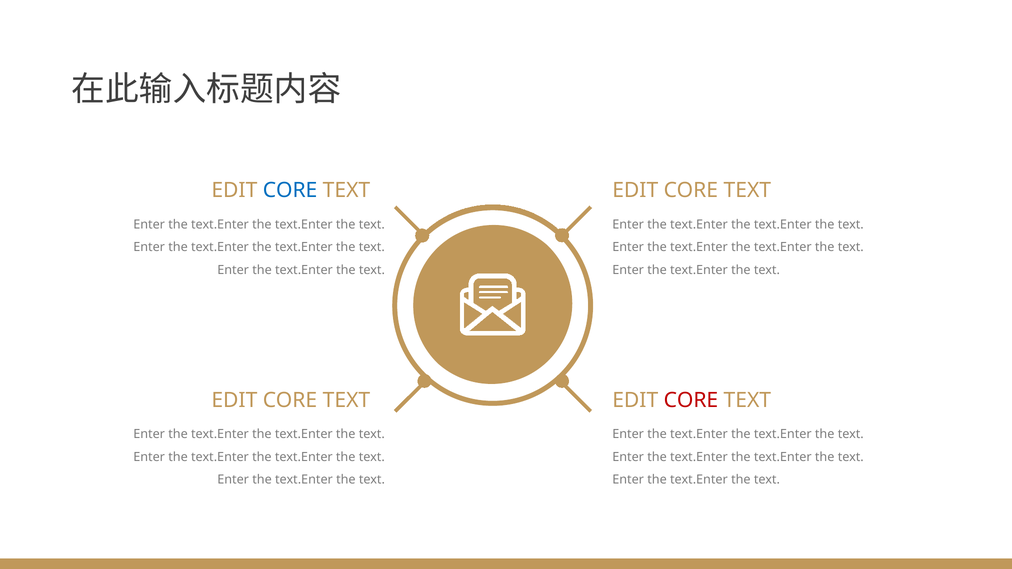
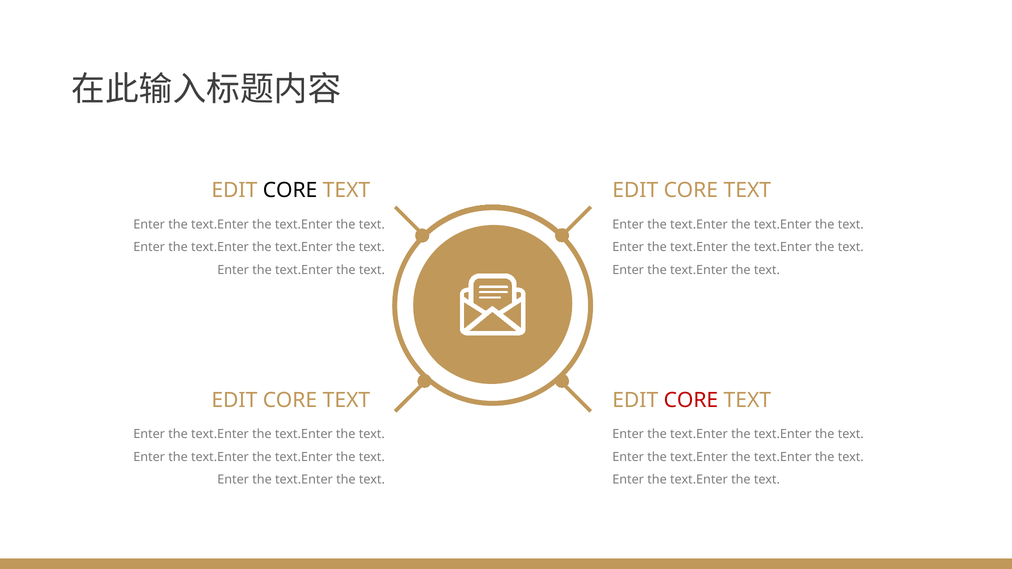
CORE at (290, 191) colour: blue -> black
